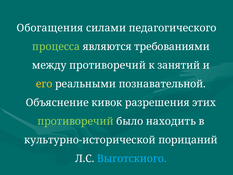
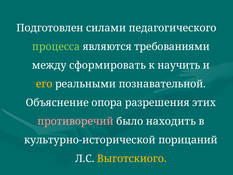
Обогащения: Обогащения -> Подготовлен
между противоречий: противоречий -> сформировать
занятий: занятий -> научить
кивок: кивок -> опора
противоречий at (75, 121) colour: light green -> pink
Выготскиого colour: light blue -> yellow
